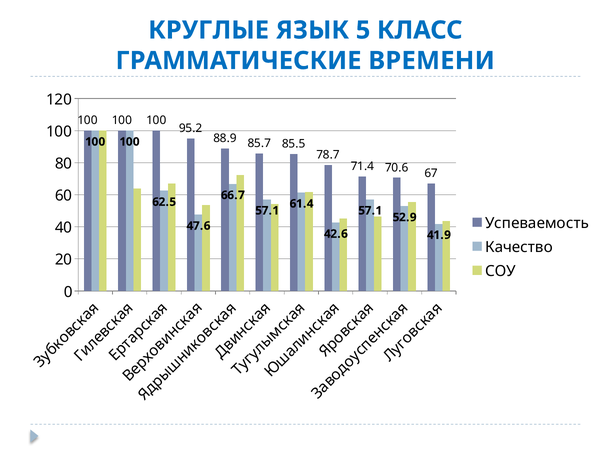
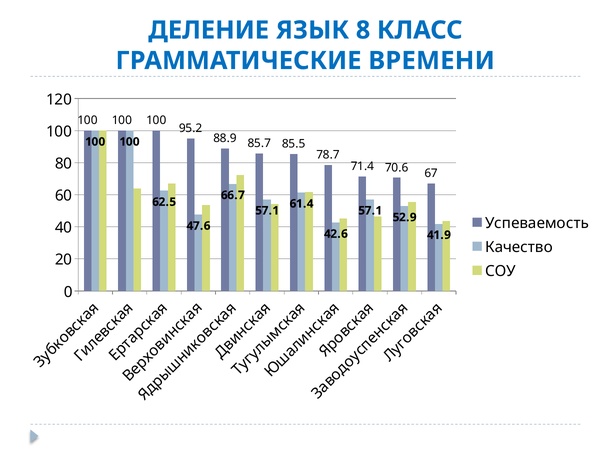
КРУГЛЫЕ: КРУГЛЫЕ -> ДЕЛЕНИЕ
5: 5 -> 8
